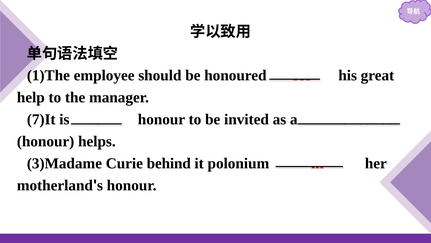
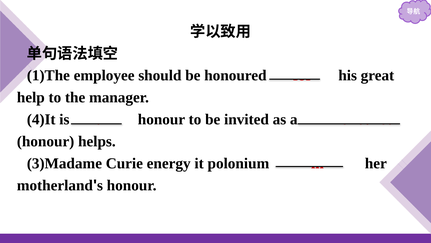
7)It: 7)It -> 4)It
behind: behind -> energy
